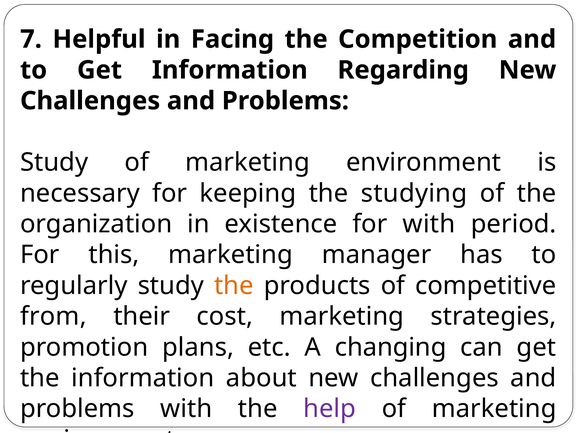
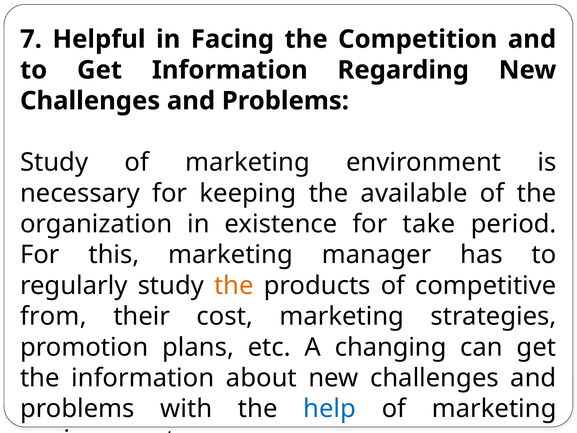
studying: studying -> available
for with: with -> take
help colour: purple -> blue
